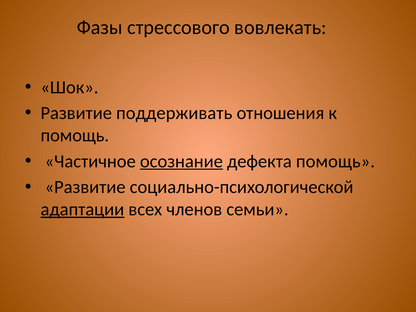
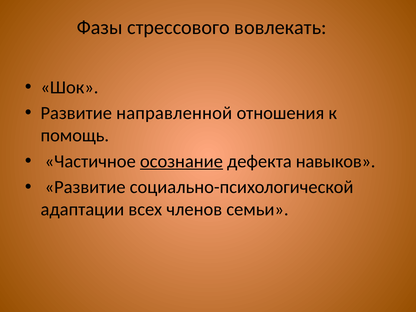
поддерживать: поддерживать -> направленной
дефекта помощь: помощь -> навыков
адаптации underline: present -> none
